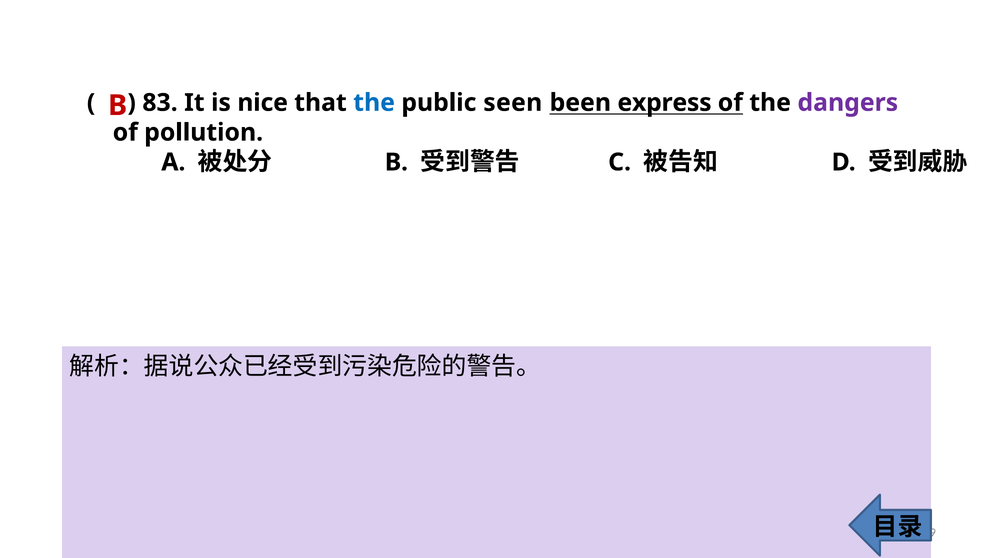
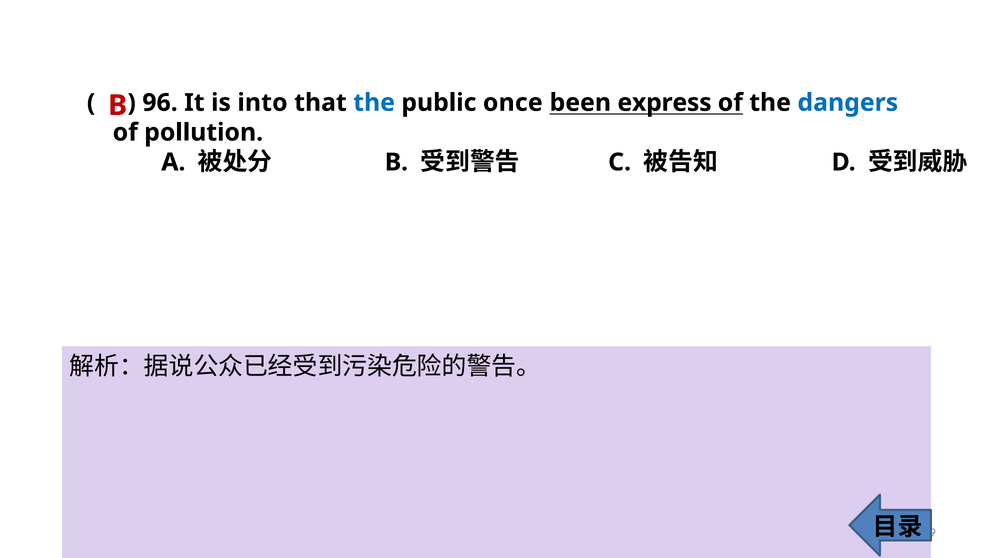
83: 83 -> 96
nice: nice -> into
seen: seen -> once
dangers colour: purple -> blue
